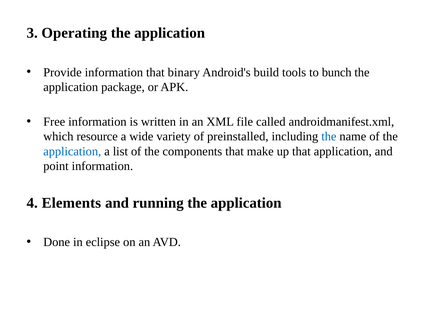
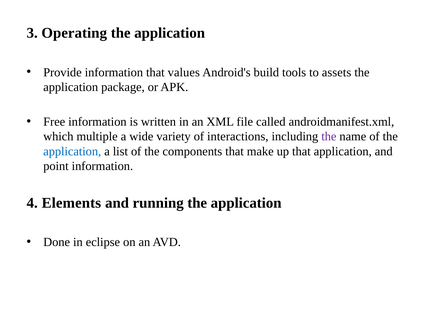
binary: binary -> values
bunch: bunch -> assets
resource: resource -> multiple
preinstalled: preinstalled -> interactions
the at (329, 136) colour: blue -> purple
